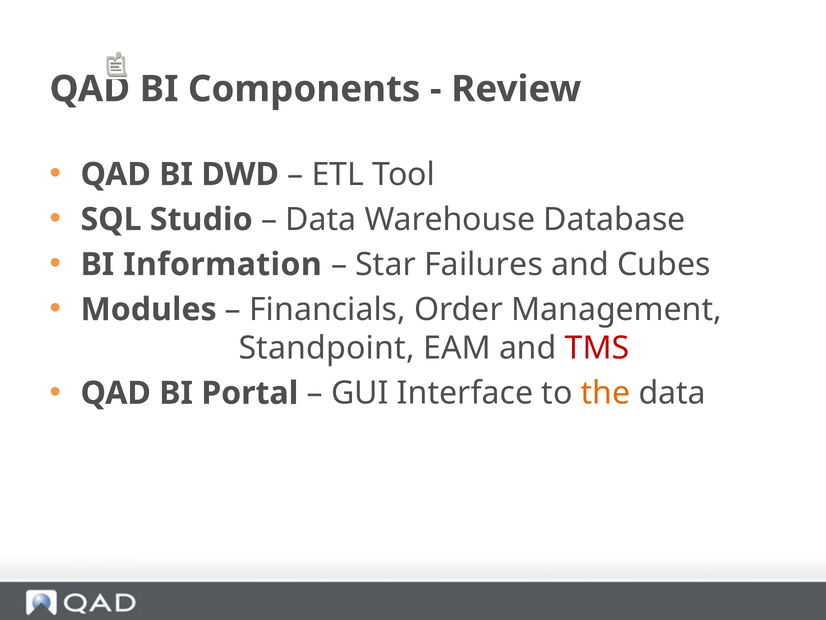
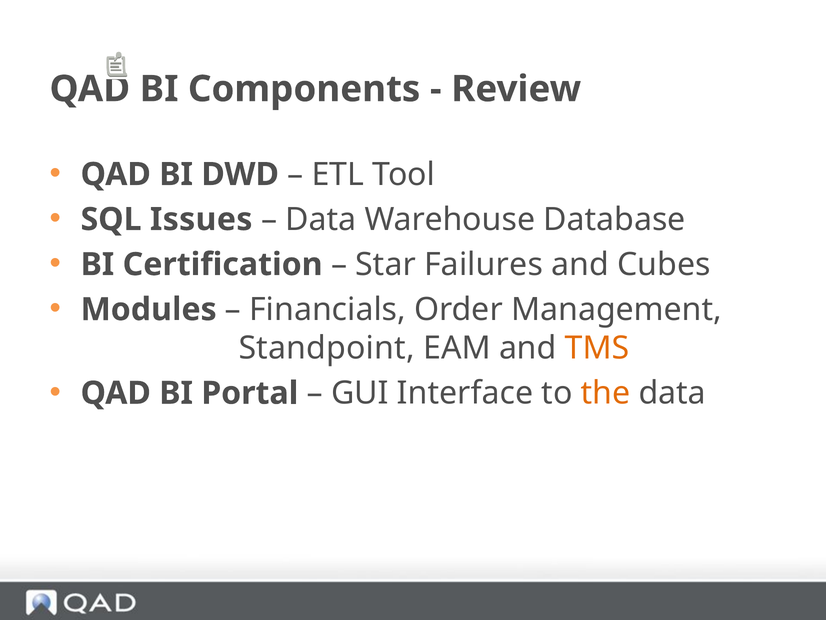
Studio: Studio -> Issues
Information: Information -> Certification
TMS colour: red -> orange
